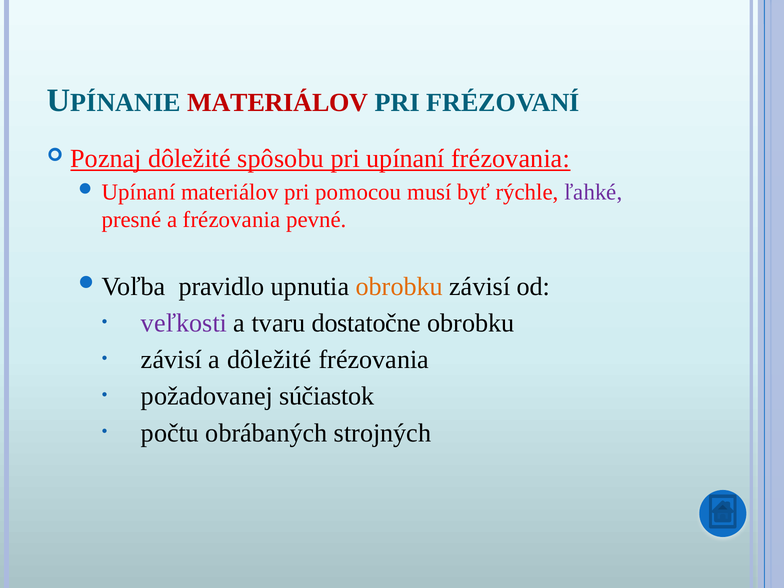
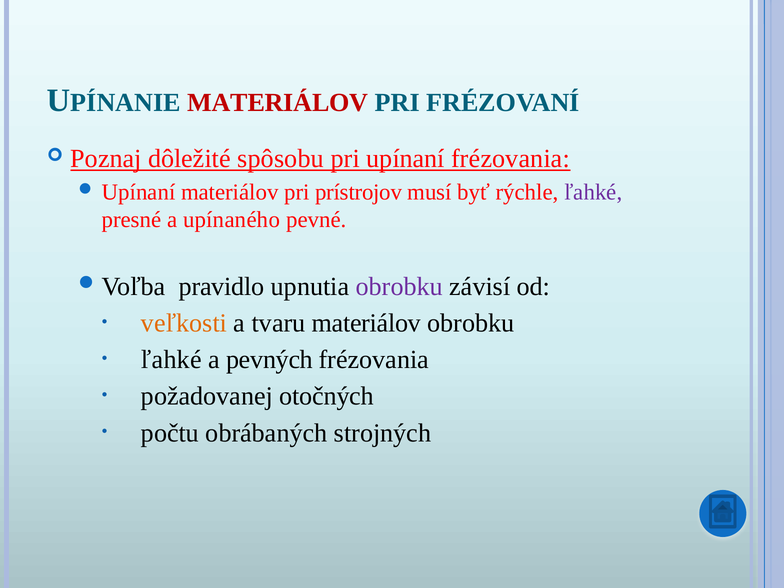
pomocou: pomocou -> prístrojov
a frézovania: frézovania -> upínaného
obrobku at (399, 287) colour: orange -> purple
veľkosti colour: purple -> orange
tvaru dostatočne: dostatočne -> materiálov
závisí at (171, 360): závisí -> ľahké
a dôležité: dôležité -> pevných
súčiastok: súčiastok -> otočných
